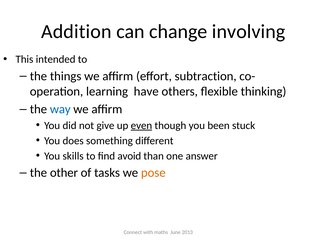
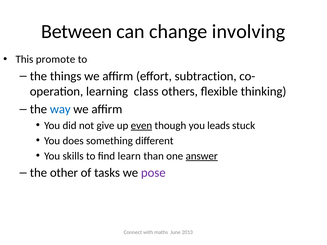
Addition: Addition -> Between
intended: intended -> promote
have: have -> class
been: been -> leads
avoid: avoid -> learn
answer underline: none -> present
pose colour: orange -> purple
